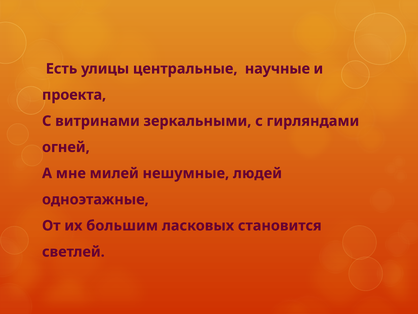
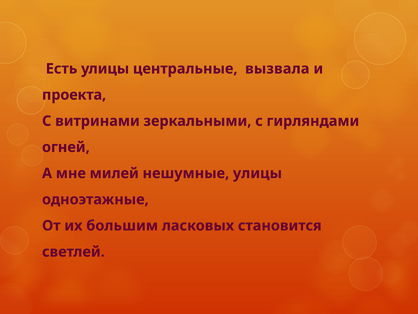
научные: научные -> вызвала
нешумные людей: людей -> улицы
